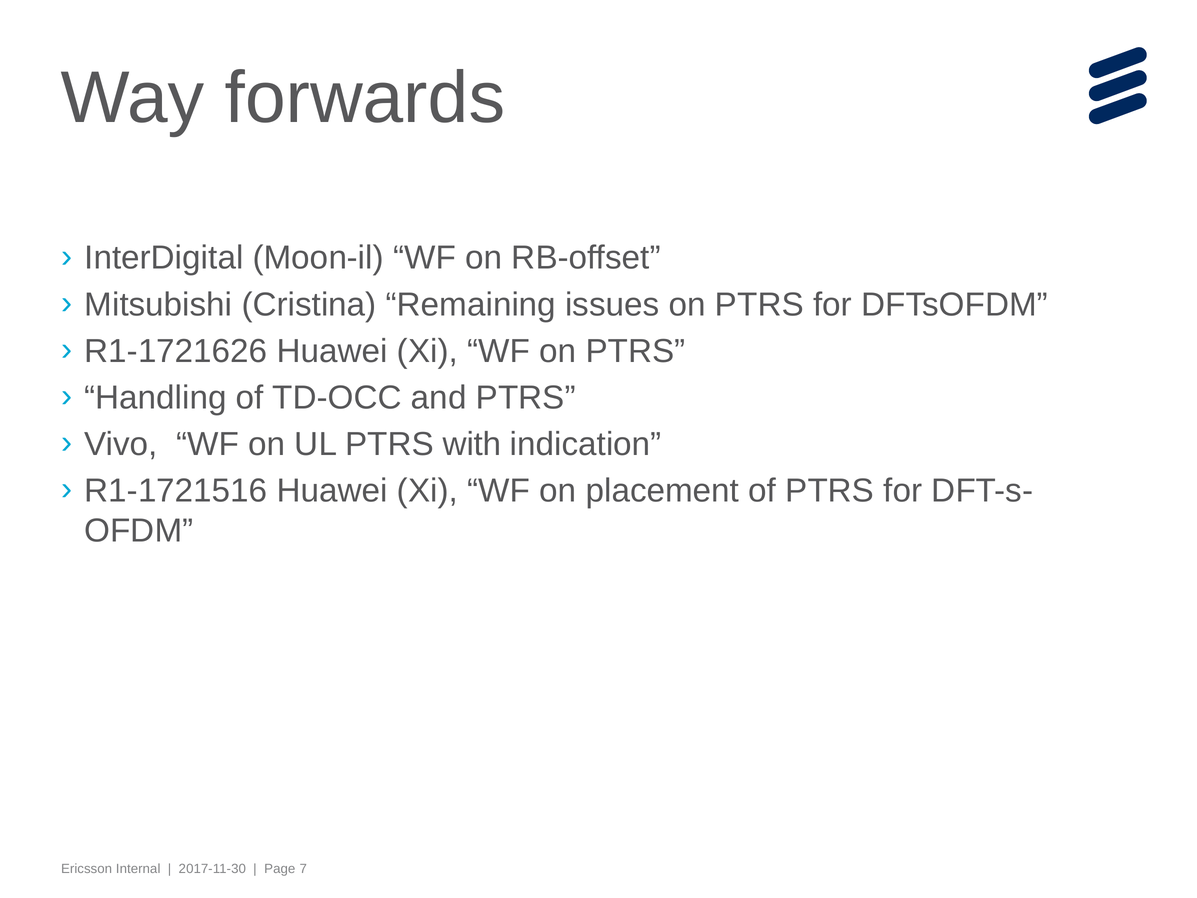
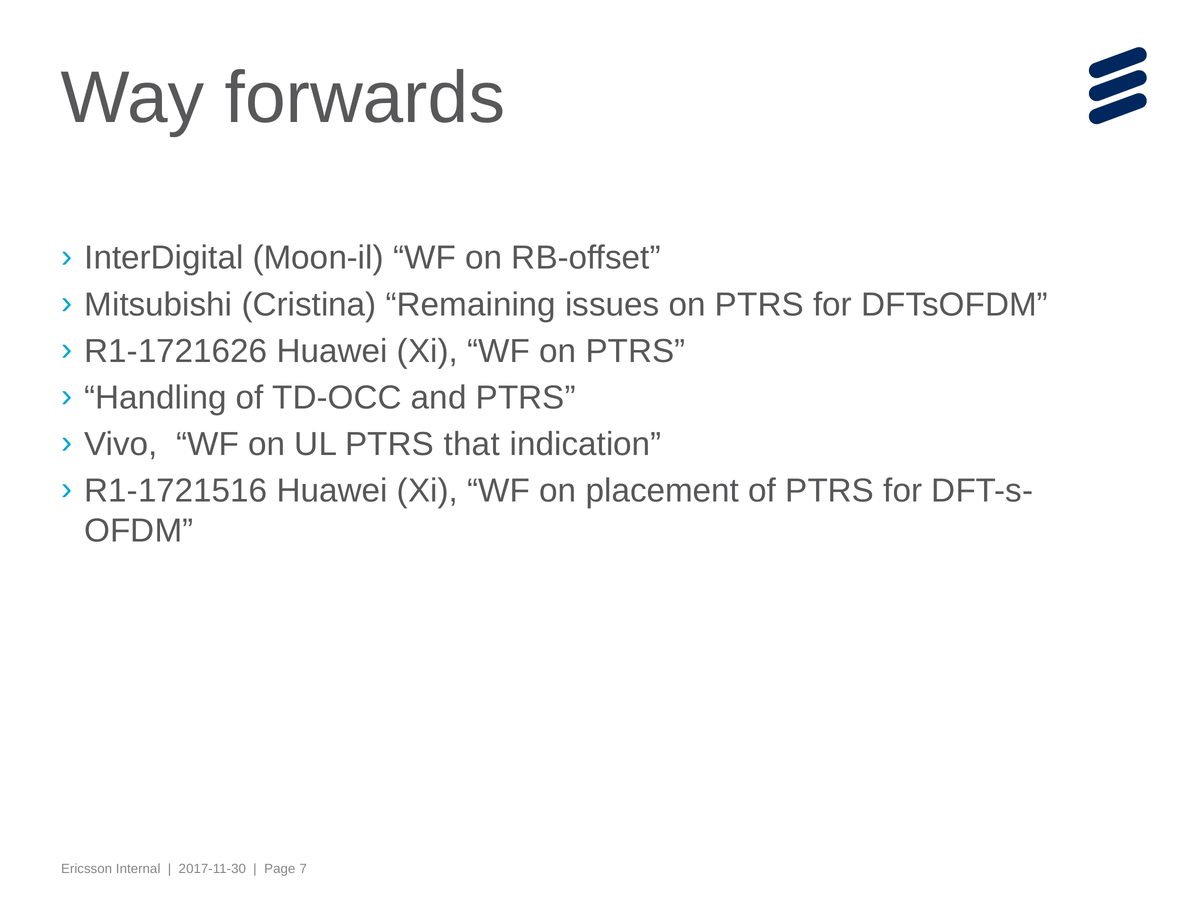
with: with -> that
